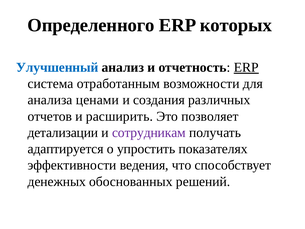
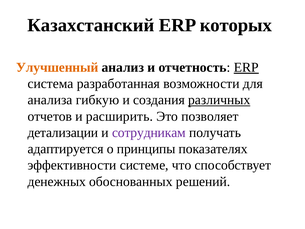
Определенного: Определенного -> Казахстанский
Улучшенный colour: blue -> orange
отработанным: отработанным -> разработанная
ценами: ценами -> гибкую
различных underline: none -> present
упростить: упростить -> принципы
ведения: ведения -> системе
